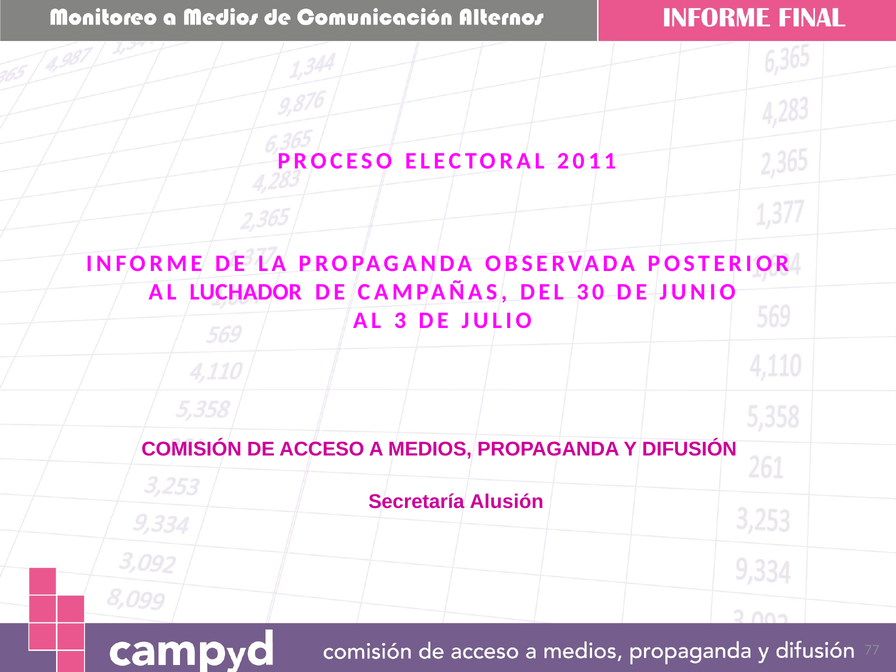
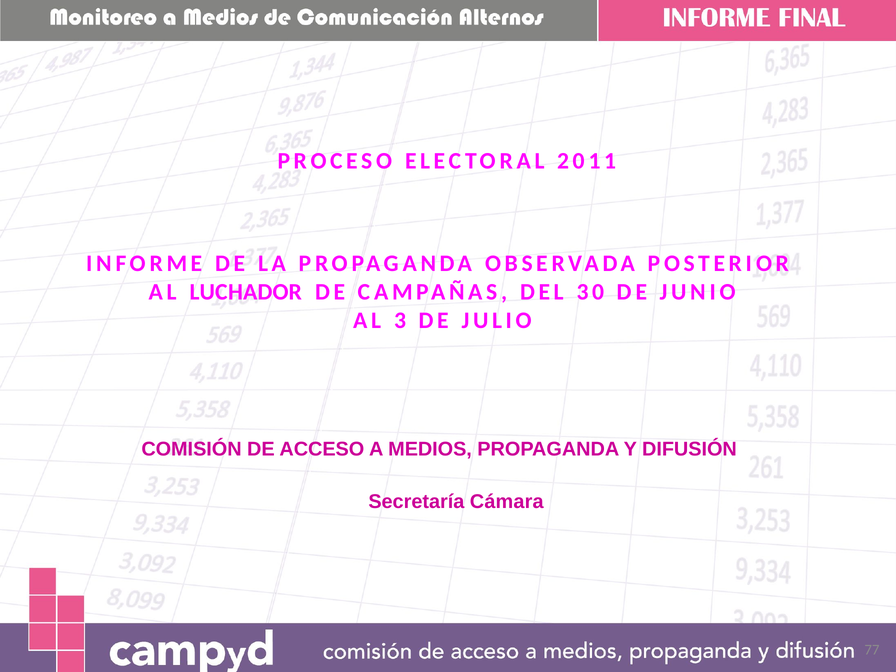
Alusión: Alusión -> Cámara
